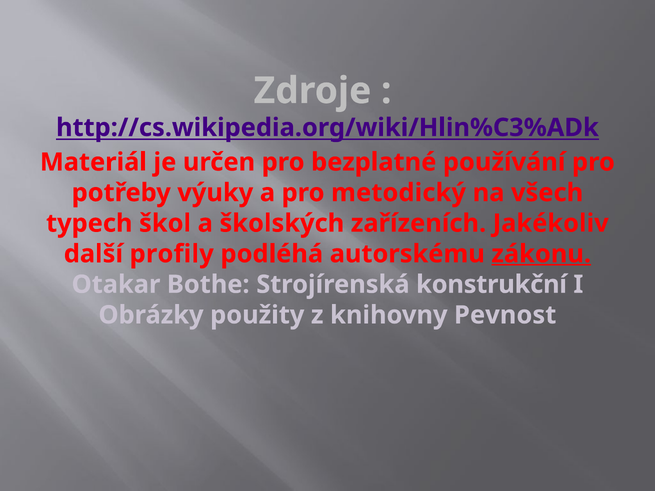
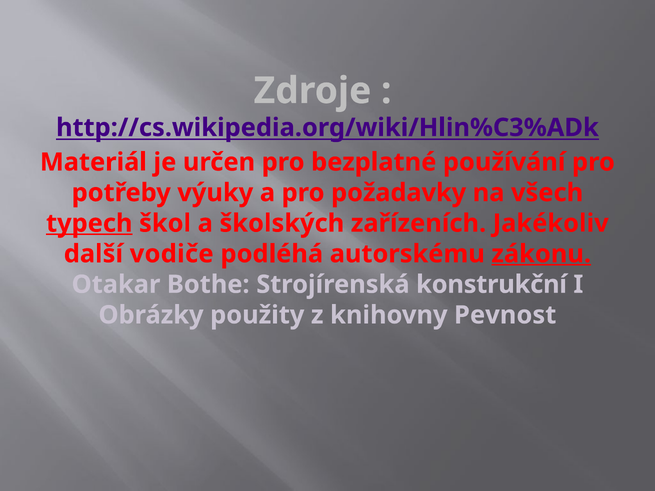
metodický: metodický -> požadavky
typech underline: none -> present
profily: profily -> vodiče
